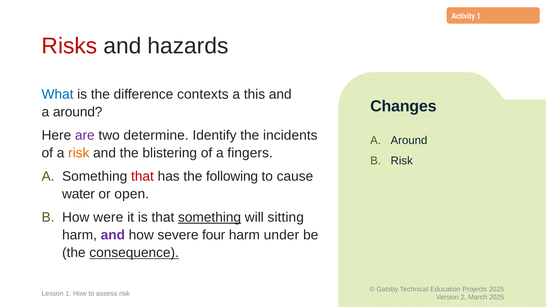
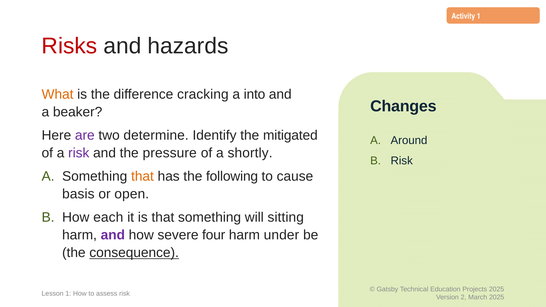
What colour: blue -> orange
contexts: contexts -> cracking
this: this -> into
around at (78, 112): around -> beaker
incidents: incidents -> mitigated
risk at (79, 153) colour: orange -> purple
blistering: blistering -> pressure
fingers: fingers -> shortly
that at (142, 176) colour: red -> orange
water: water -> basis
were: were -> each
something at (210, 217) underline: present -> none
